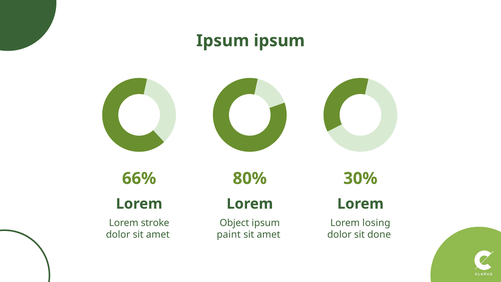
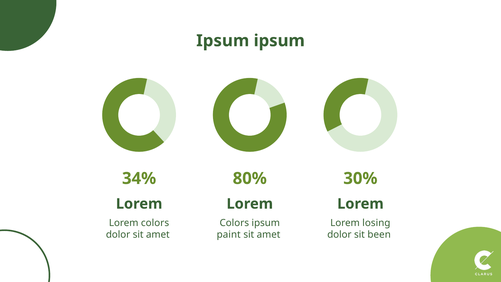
66%: 66% -> 34%
Lorem stroke: stroke -> colors
Object at (234, 223): Object -> Colors
done: done -> been
